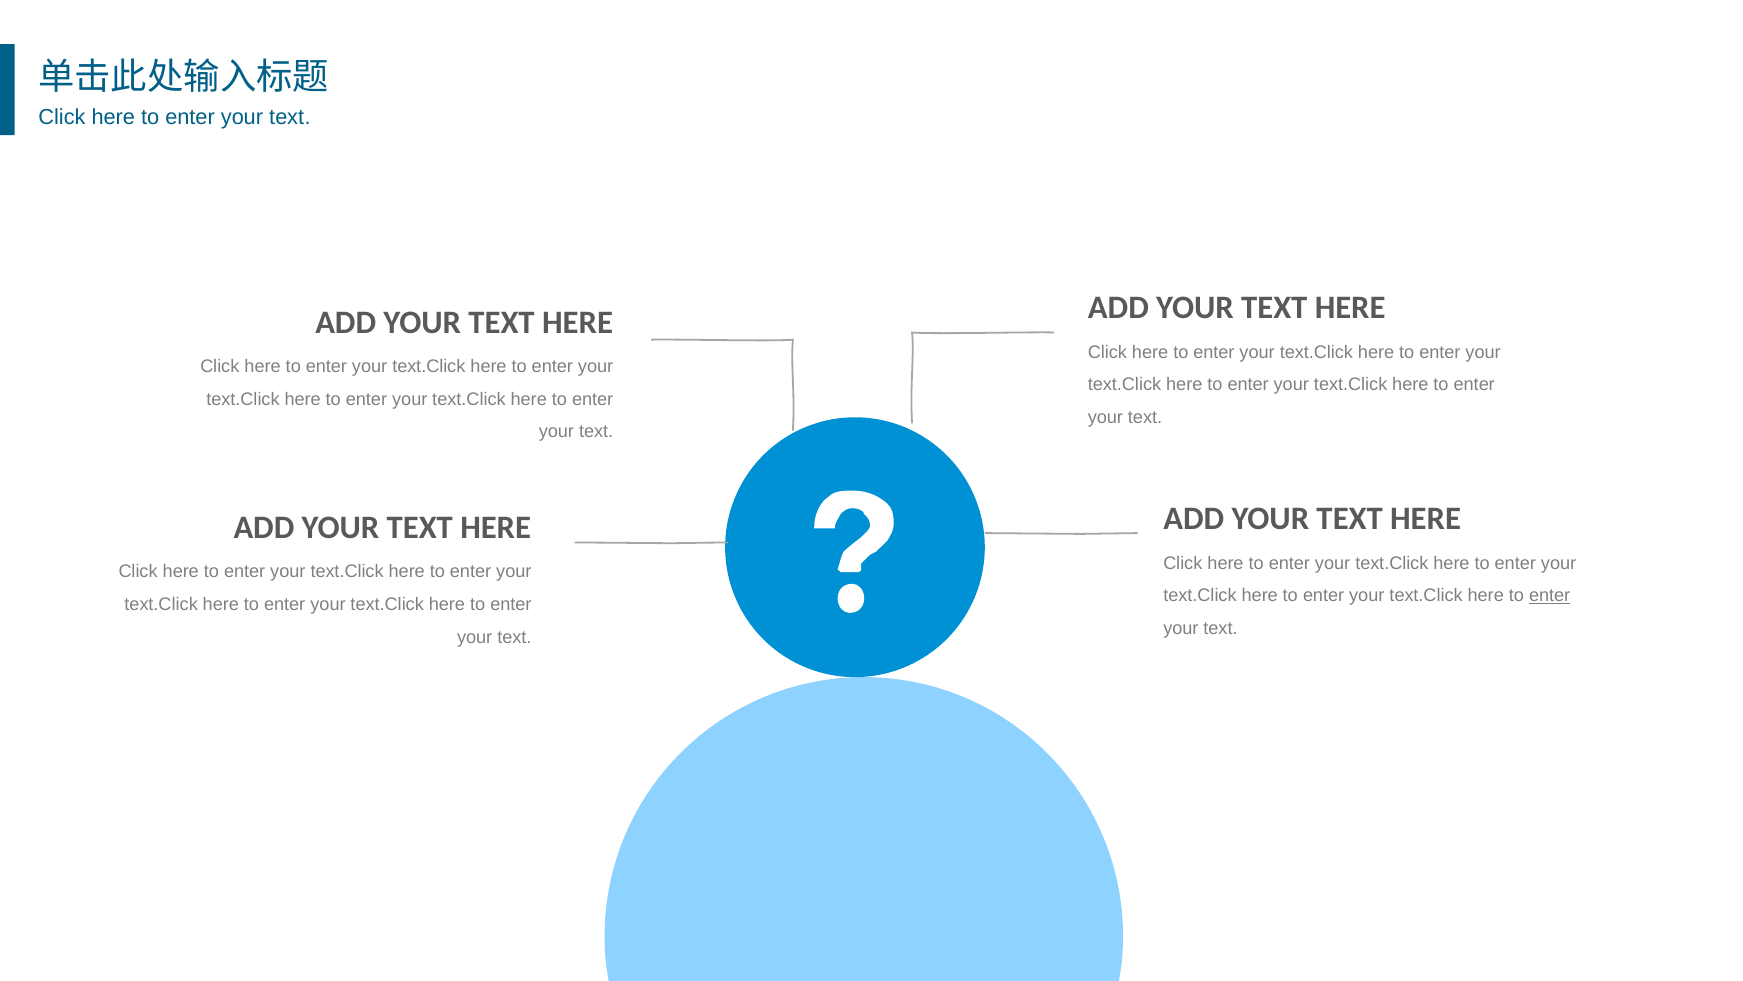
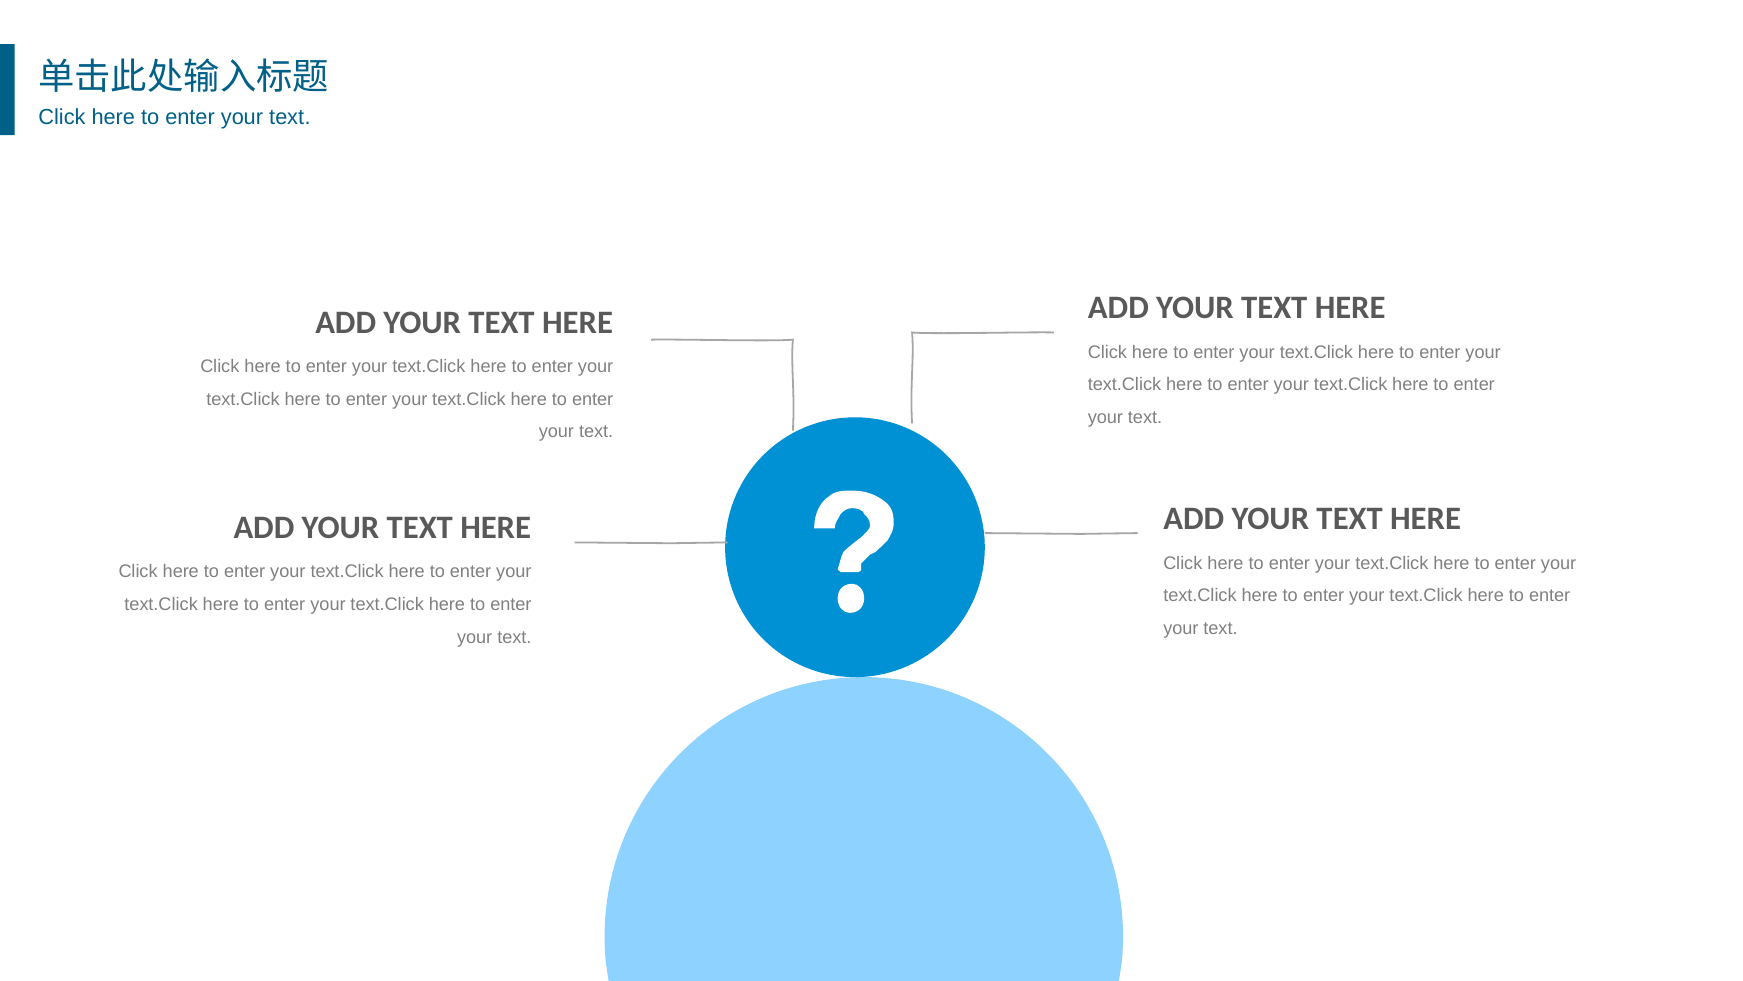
enter at (1550, 595) underline: present -> none
